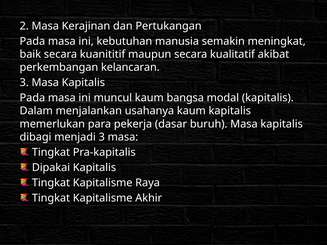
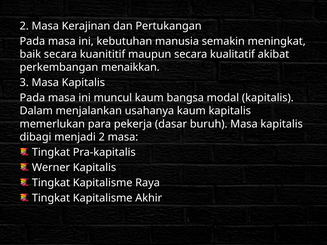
kelancaran: kelancaran -> menaikkan
menjadi 3: 3 -> 2
Dipakai: Dipakai -> Werner
